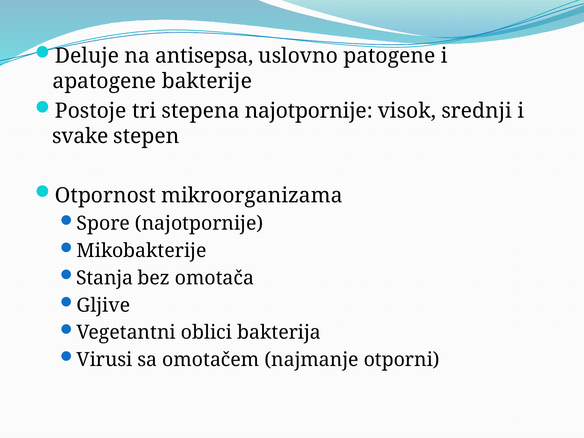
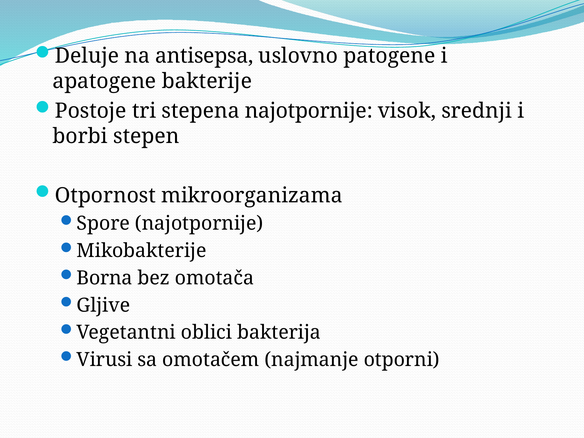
svake: svake -> borbi
Stanja: Stanja -> Borna
